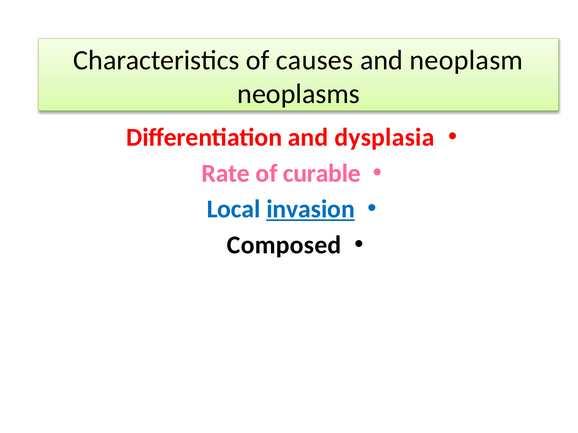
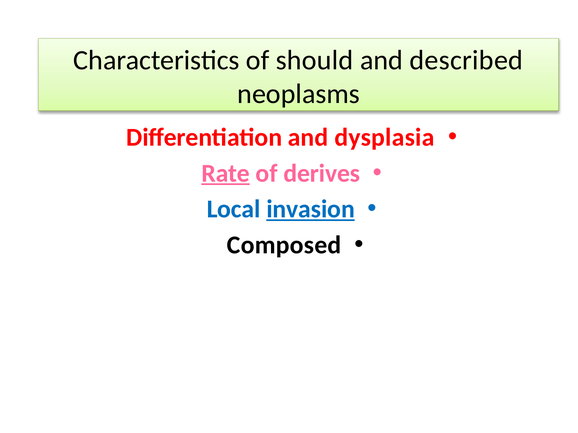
causes: causes -> should
neoplasm: neoplasm -> described
Rate underline: none -> present
curable: curable -> derives
